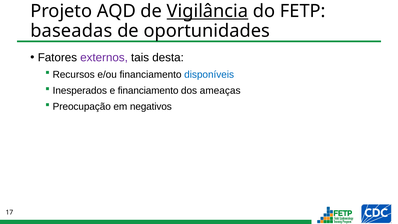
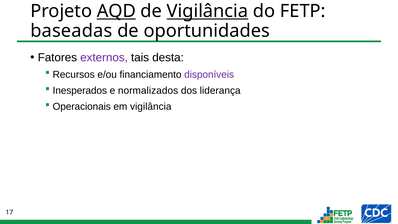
AQD underline: none -> present
disponíveis colour: blue -> purple
e financiamento: financiamento -> normalizados
ameaças: ameaças -> liderança
Preocupação: Preocupação -> Operacionais
em negativos: negativos -> vigilância
